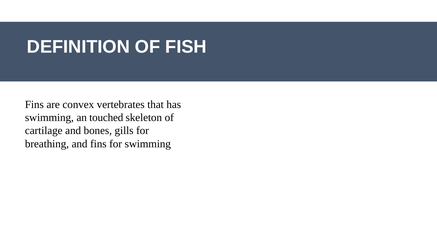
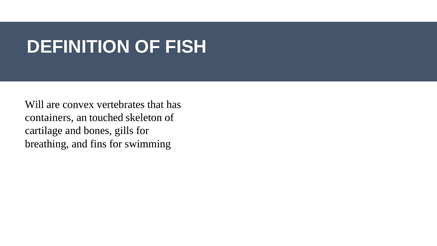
Fins at (34, 104): Fins -> Will
swimming at (49, 117): swimming -> containers
